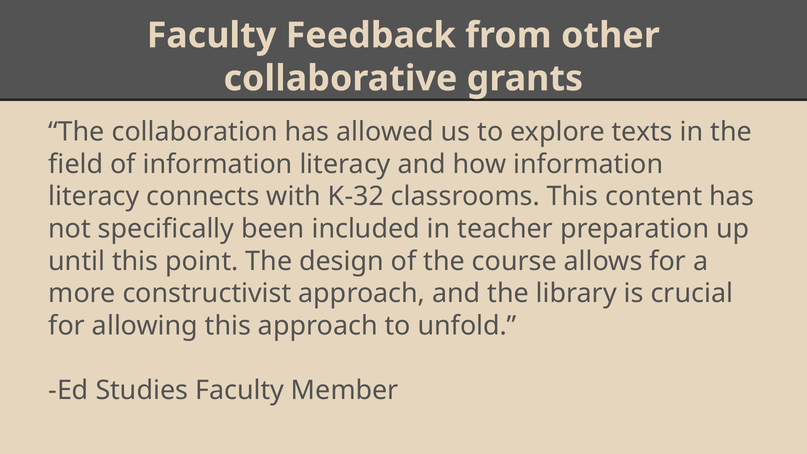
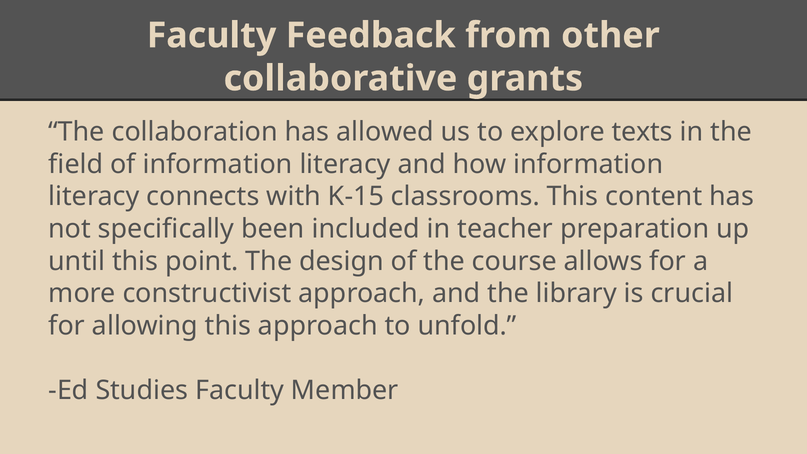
K-32: K-32 -> K-15
